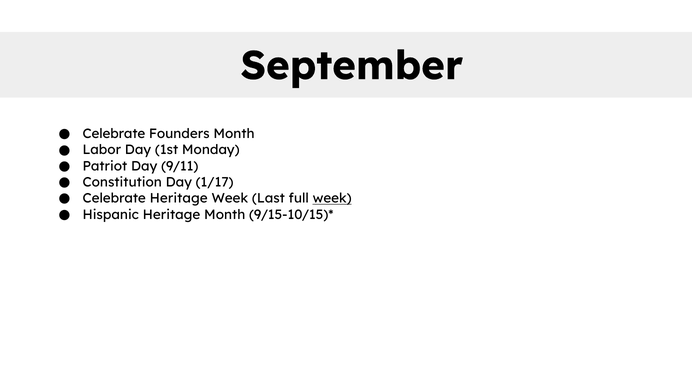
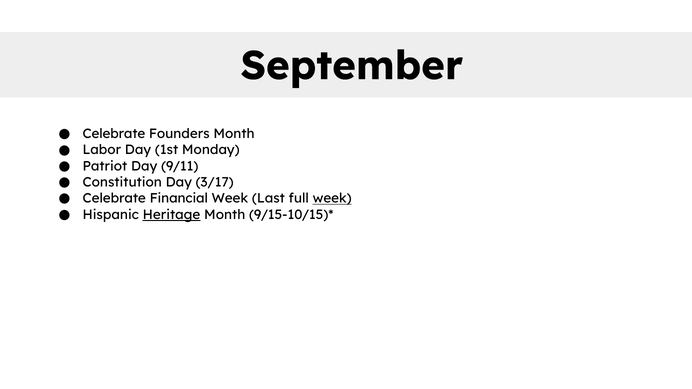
1/17: 1/17 -> 3/17
Celebrate Heritage: Heritage -> Financial
Heritage at (172, 215) underline: none -> present
